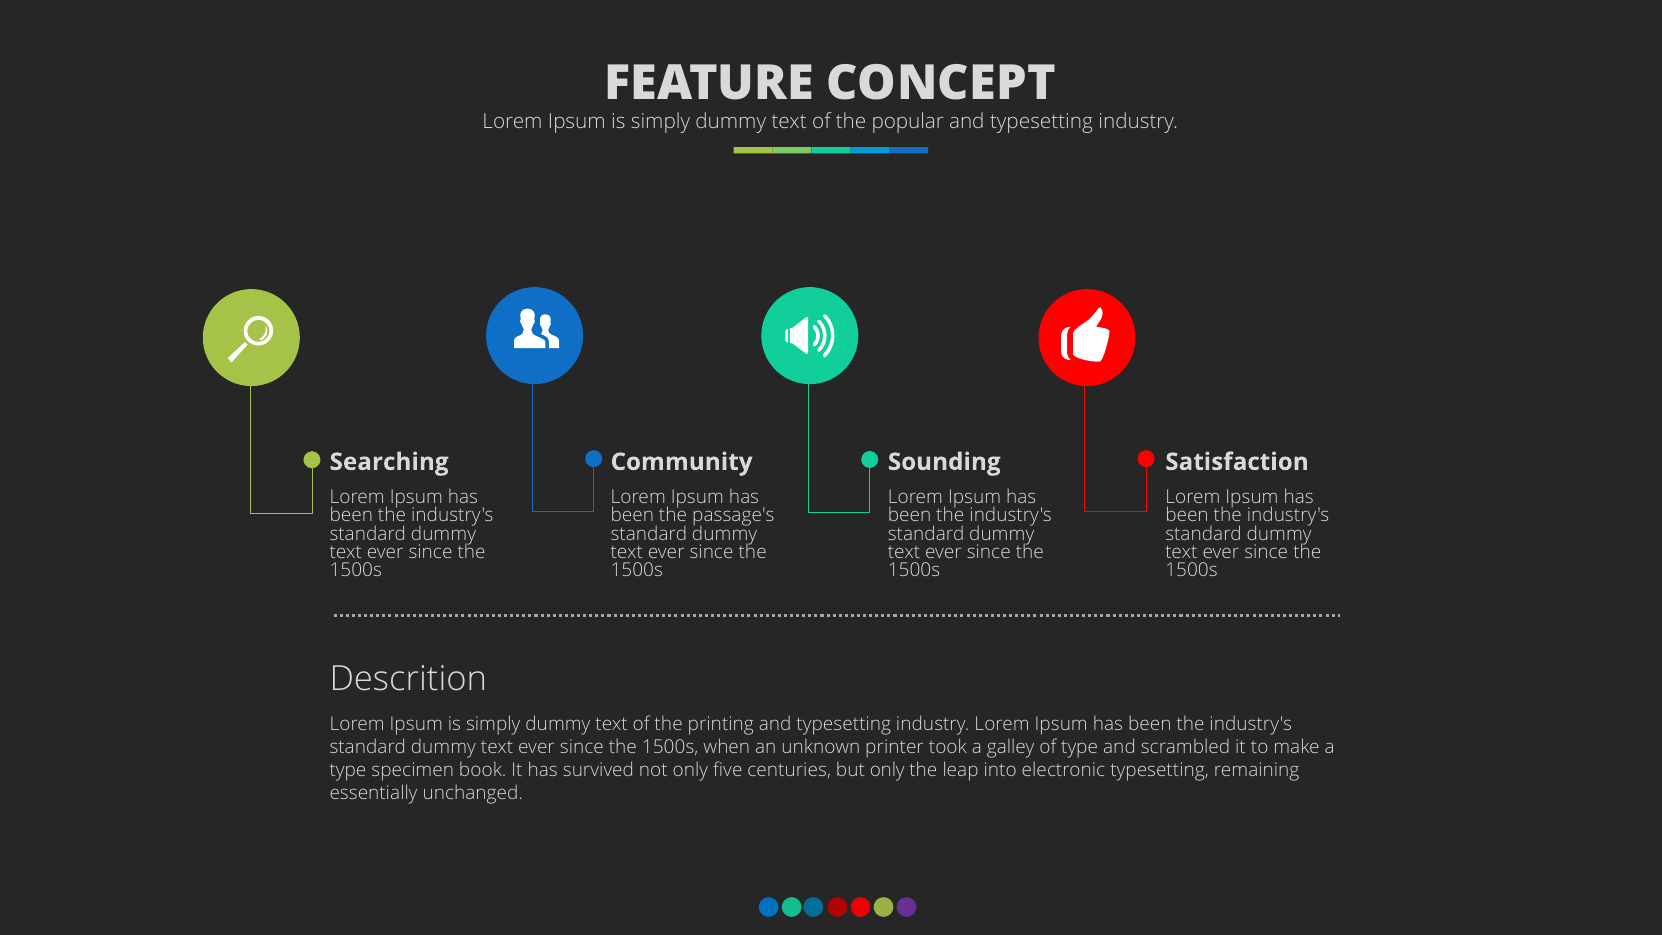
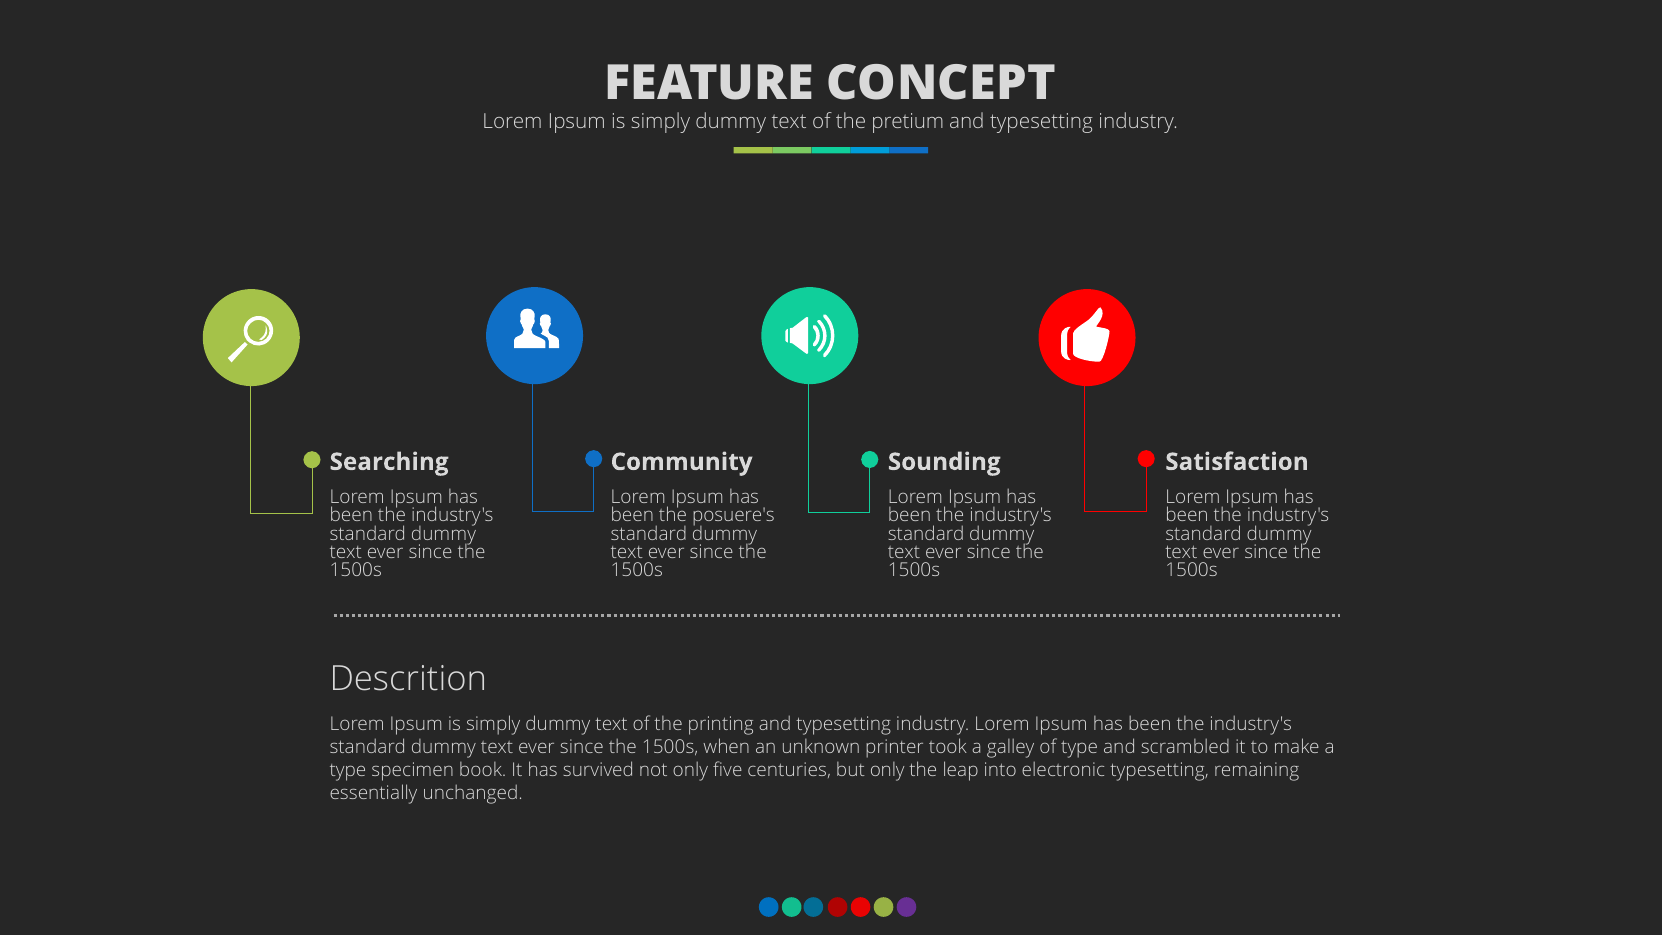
popular: popular -> pretium
passage's: passage's -> posuere's
